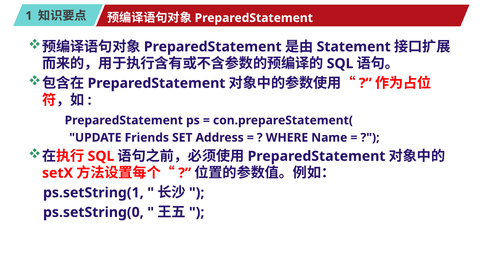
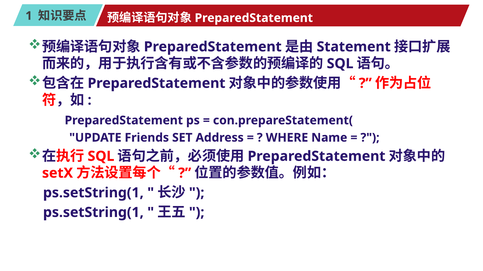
ps.setString(0 at (93, 213): ps.setString(0 -> ps.setString(1
